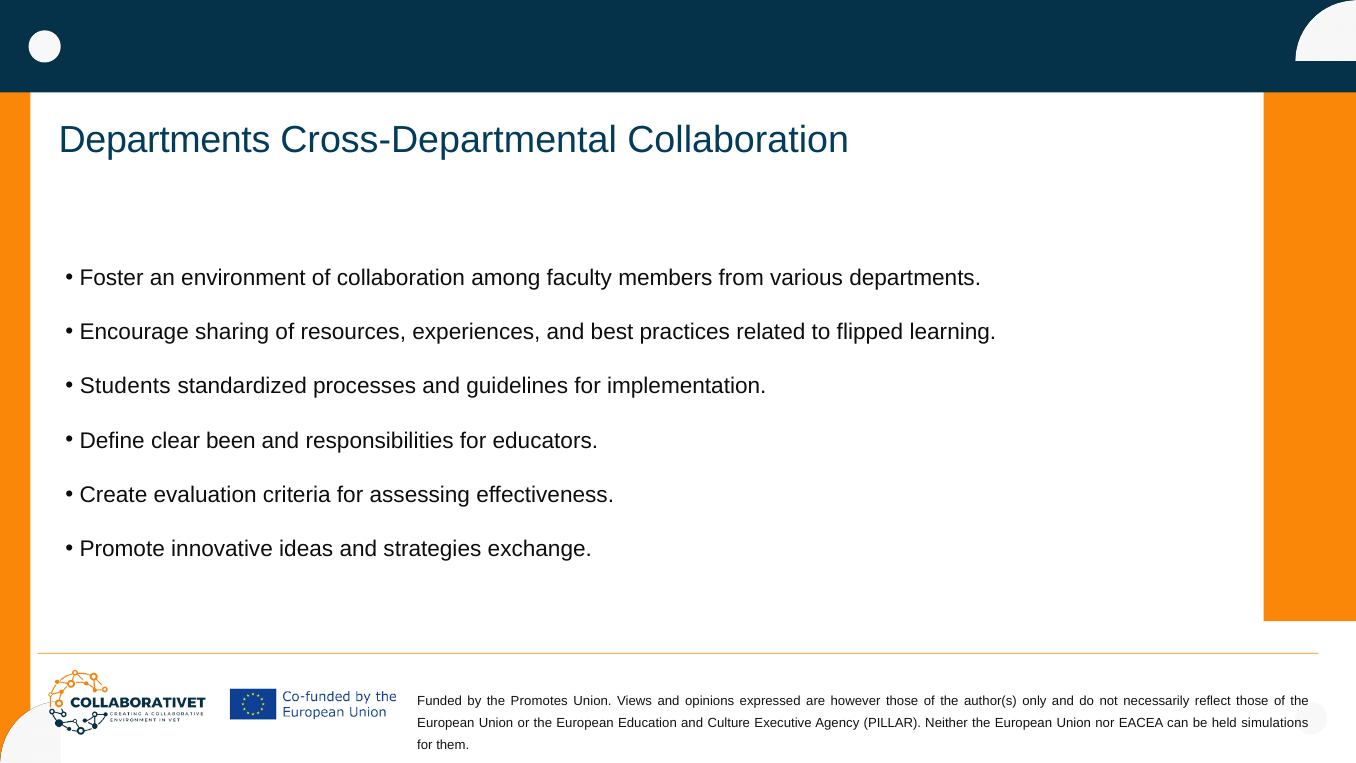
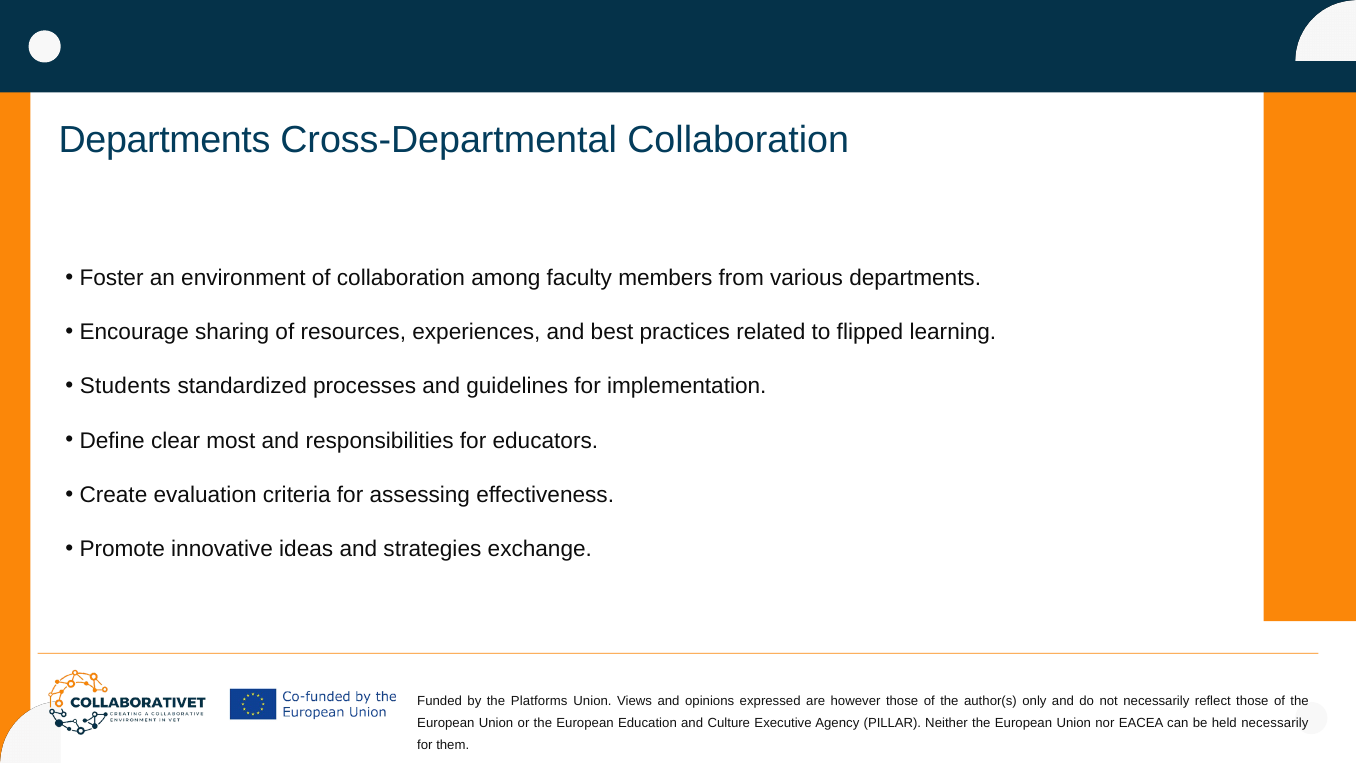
been: been -> most
Promotes: Promotes -> Platforms
held simulations: simulations -> necessarily
